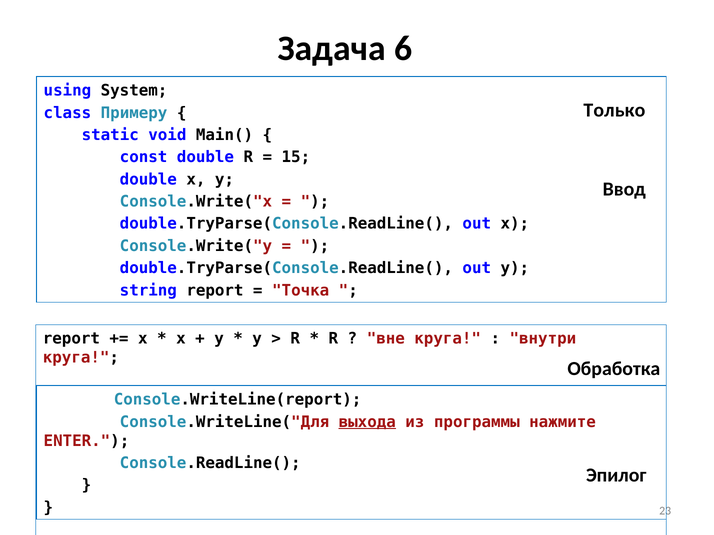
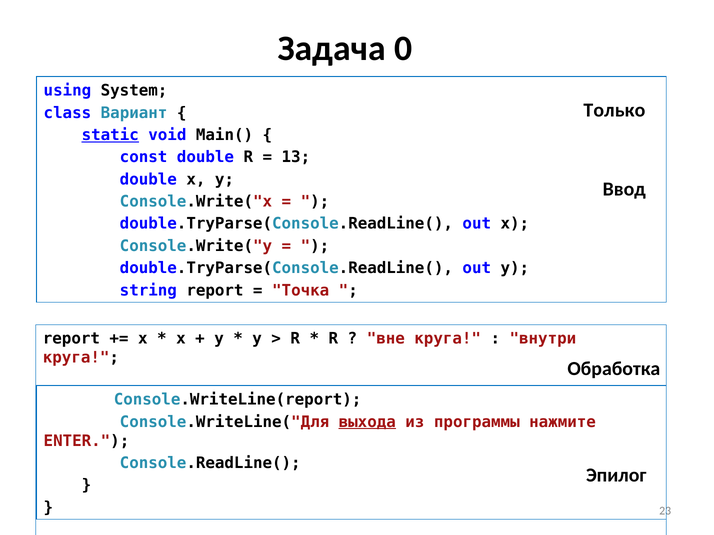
6: 6 -> 0
Примеру: Примеру -> Вариант
static underline: none -> present
15: 15 -> 13
